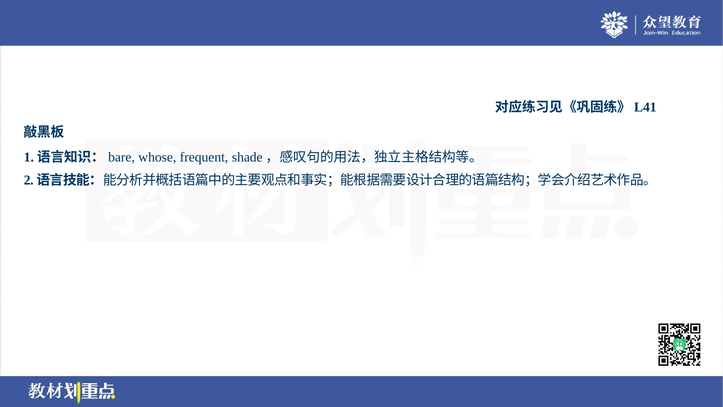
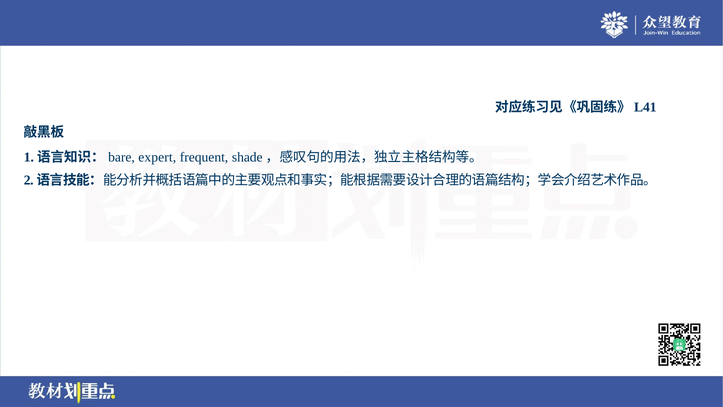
whose: whose -> expert
